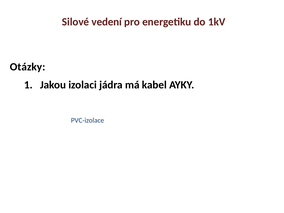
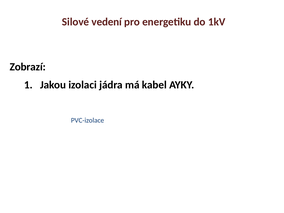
Otázky: Otázky -> Zobrazí
